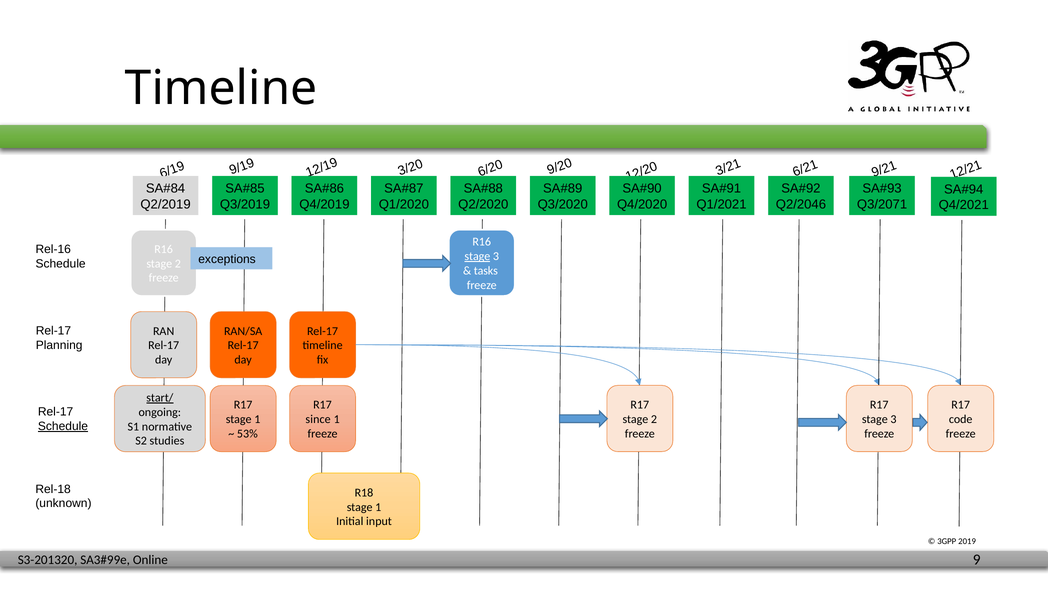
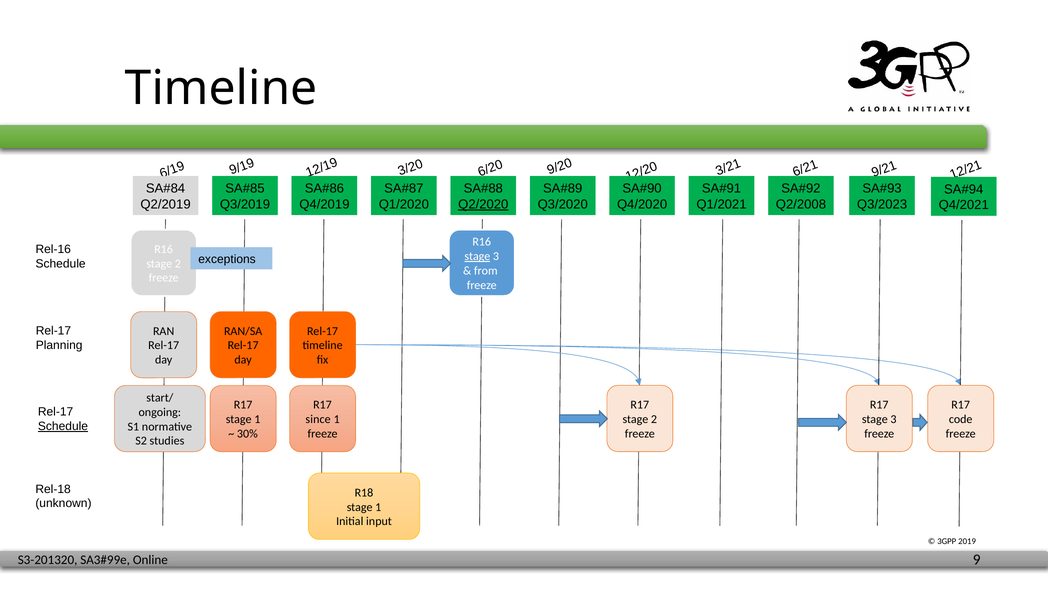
Q2/2020 underline: none -> present
Q2/2046: Q2/2046 -> Q2/2008
Q3/2071: Q3/2071 -> Q3/2023
tasks: tasks -> from
start/ underline: present -> none
53%: 53% -> 30%
